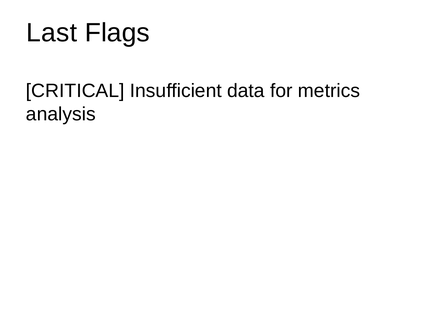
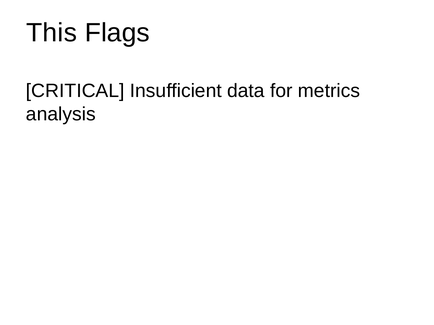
Last: Last -> This
